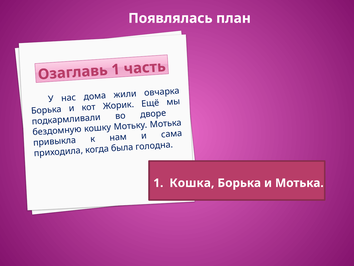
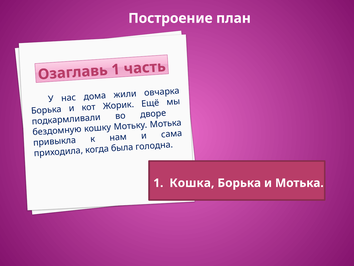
Появлялась: Появлялась -> Построение
